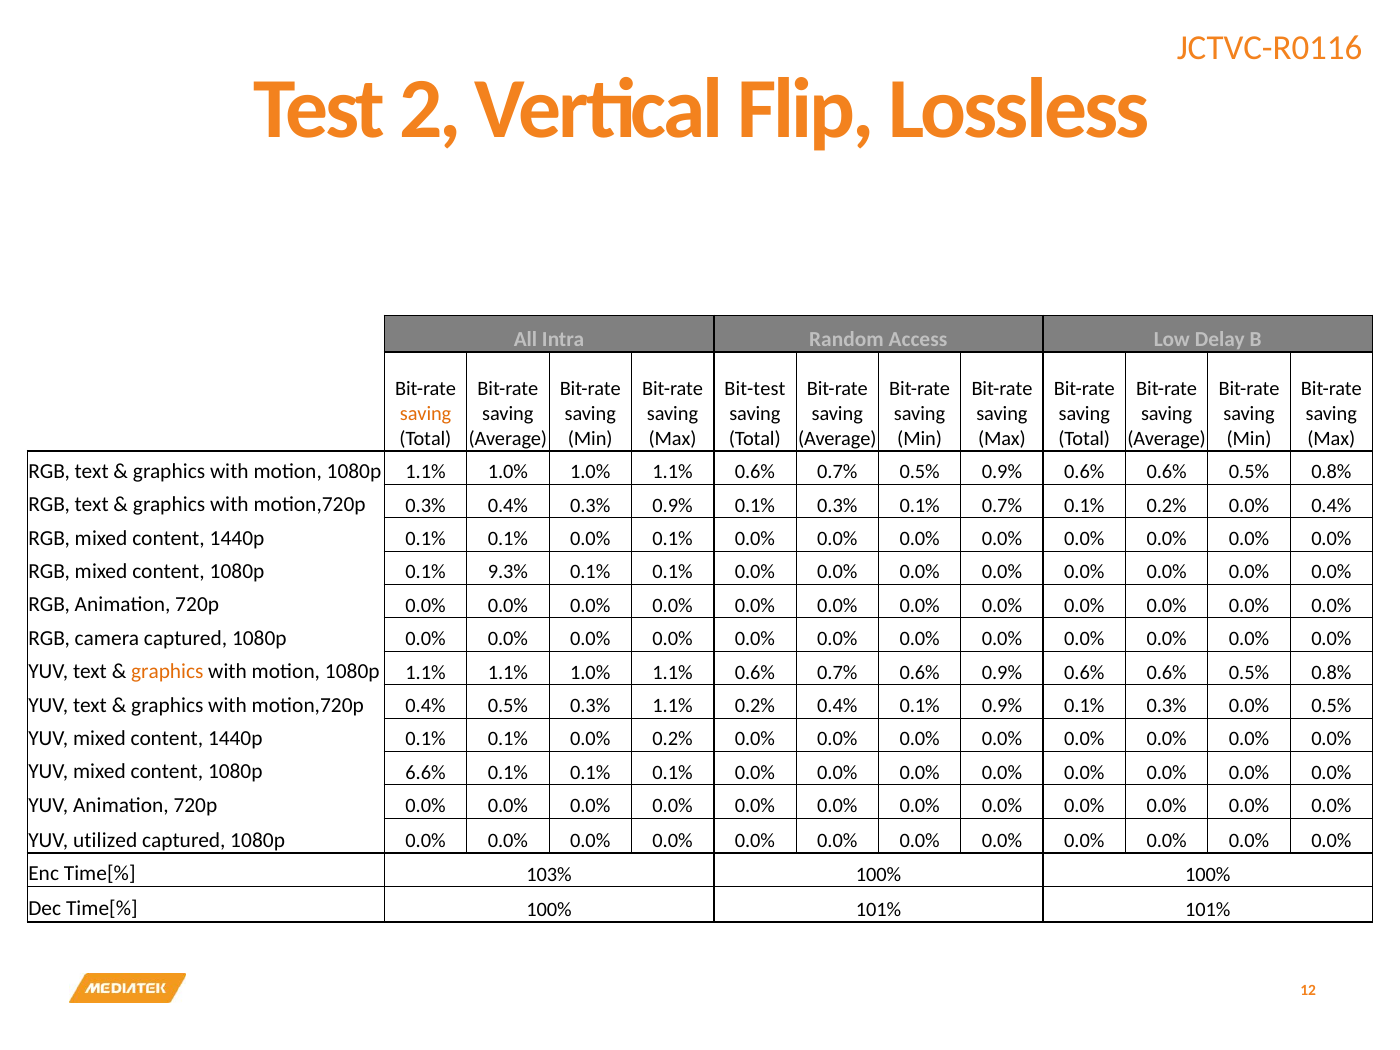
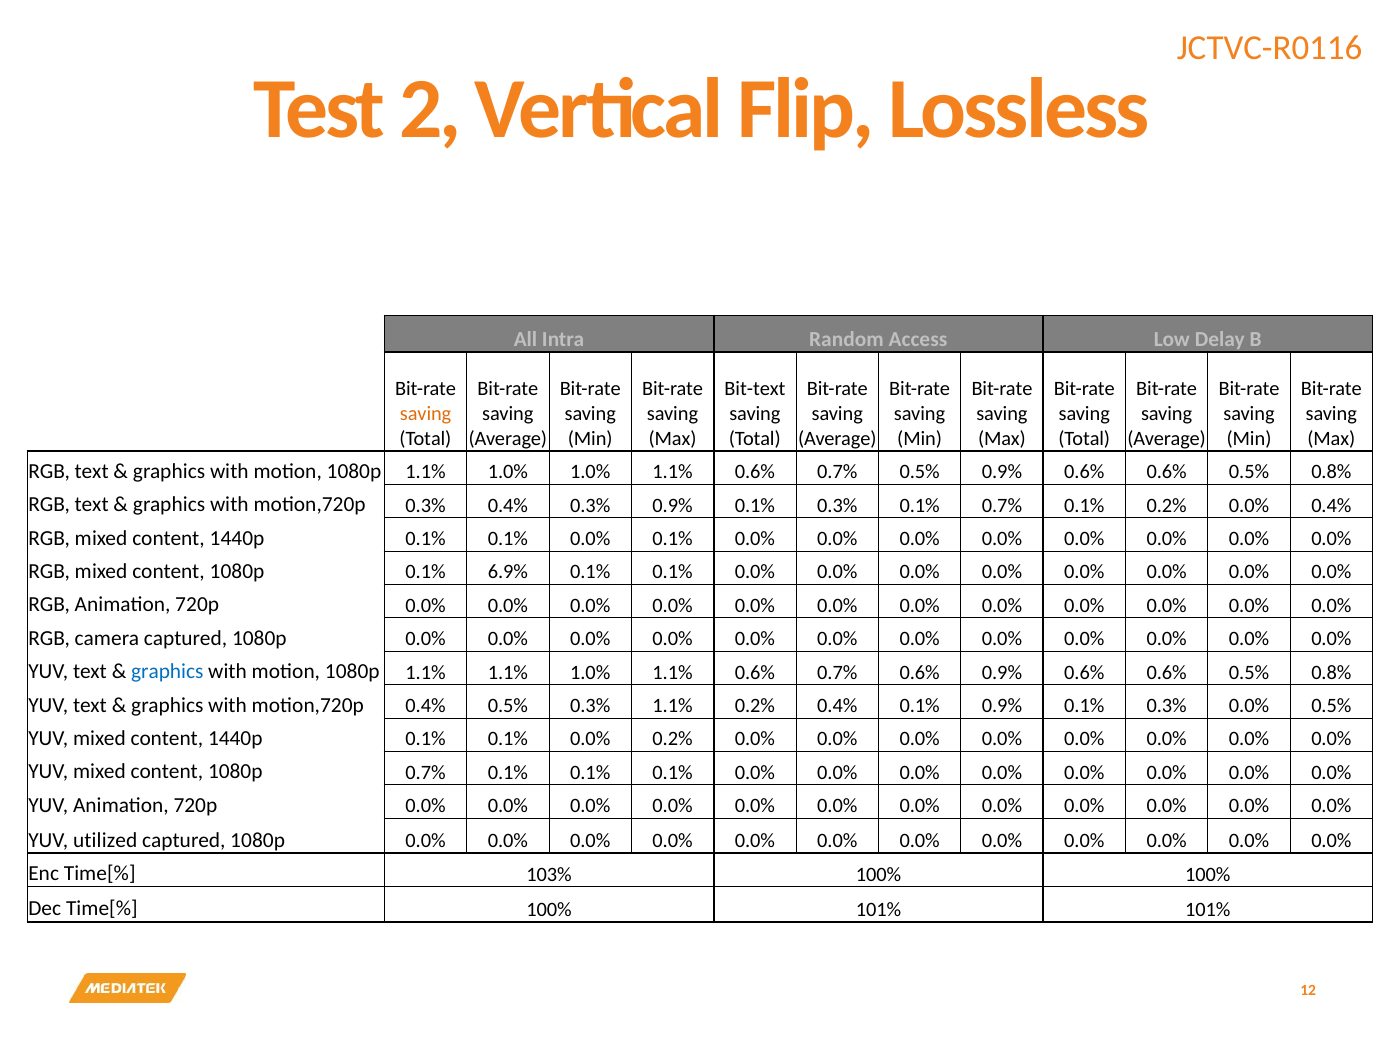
Bit-test: Bit-test -> Bit-text
9.3%: 9.3% -> 6.9%
graphics at (167, 672) colour: orange -> blue
1080p 6.6%: 6.6% -> 0.7%
